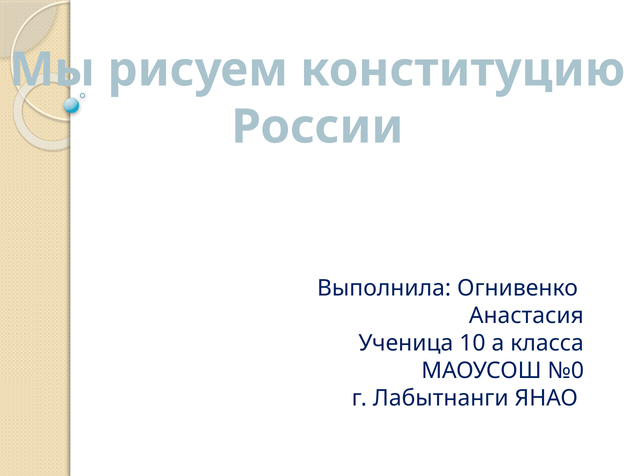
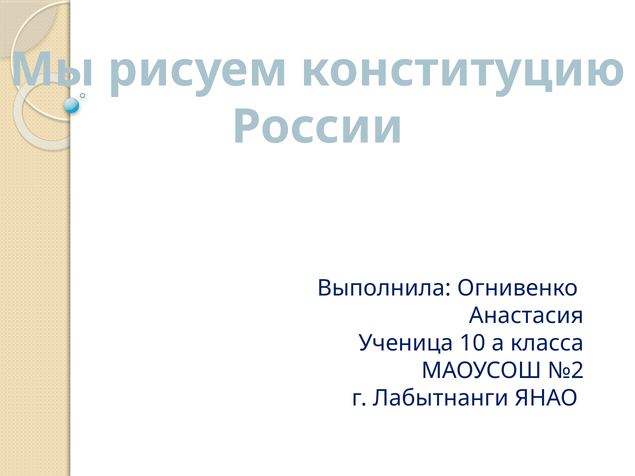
№0: №0 -> №2
